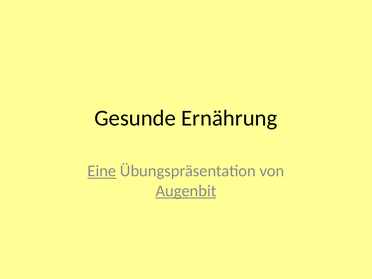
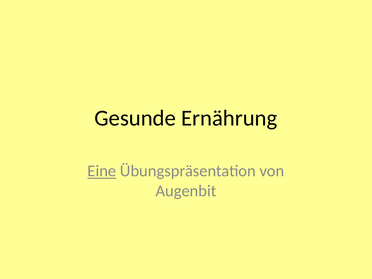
Augenbit underline: present -> none
